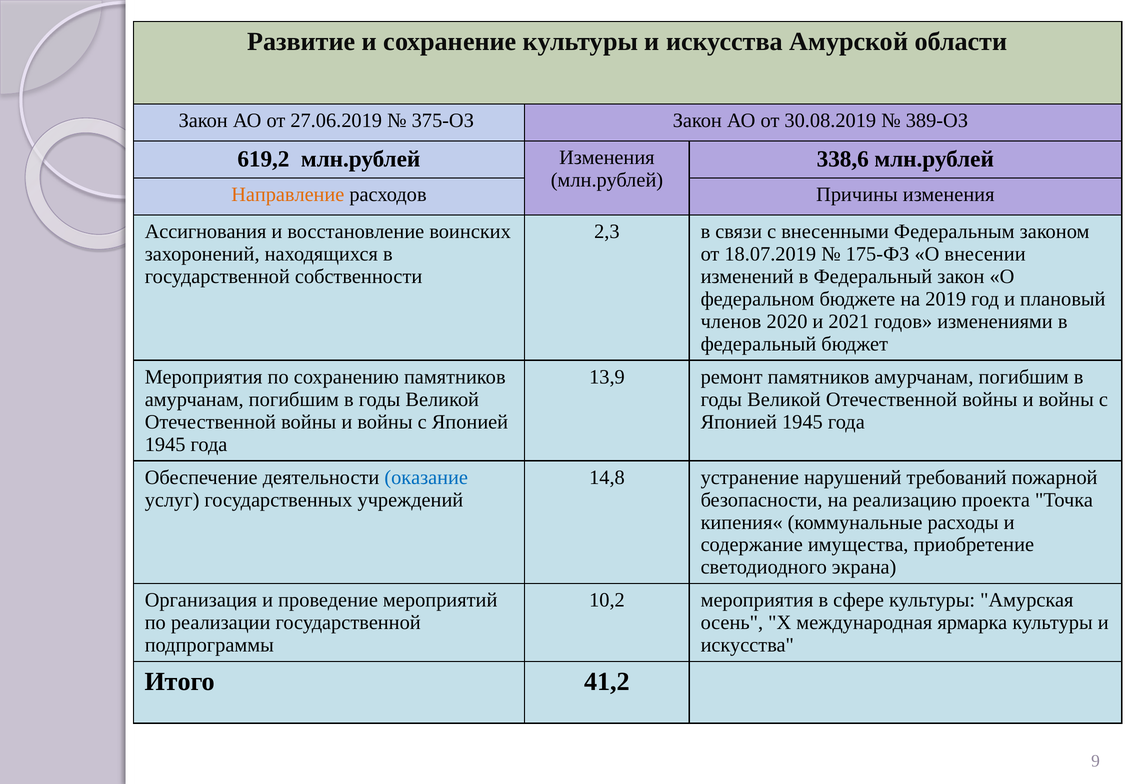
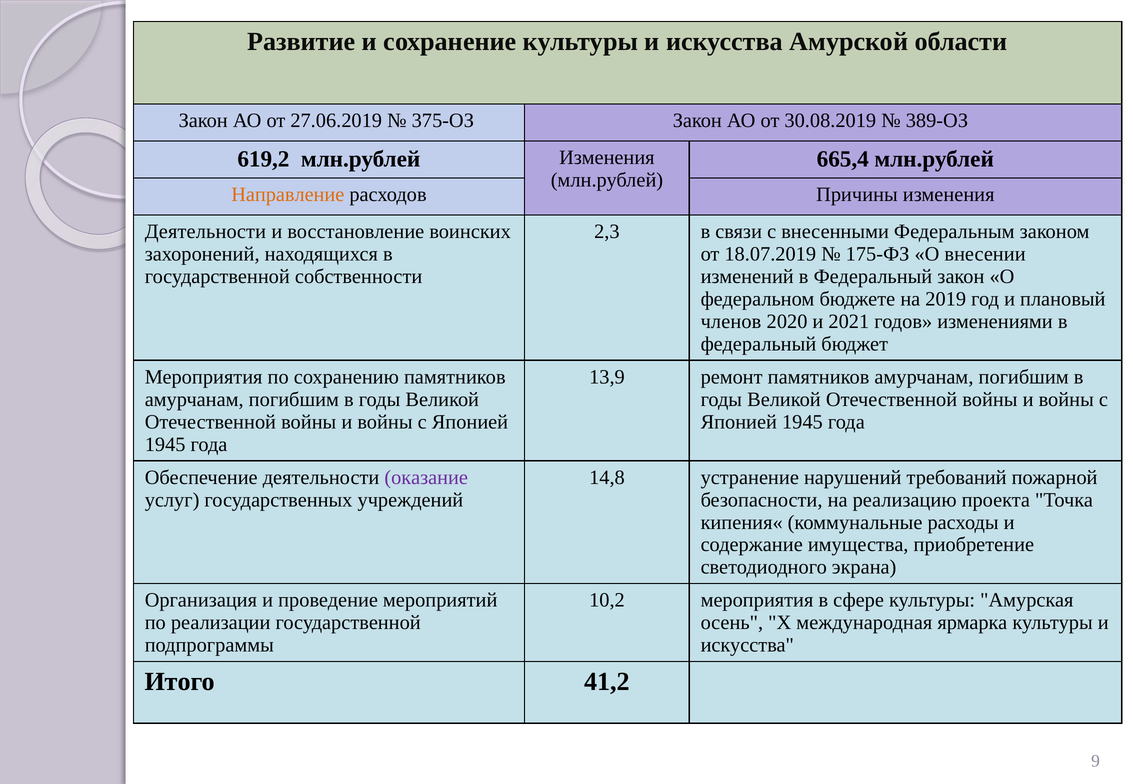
338,6: 338,6 -> 665,4
Ассигнования at (206, 232): Ассигнования -> Деятельности
оказание colour: blue -> purple
